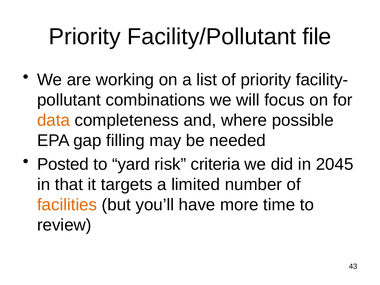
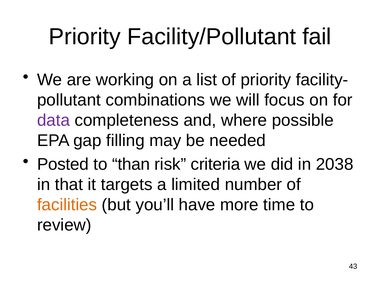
file: file -> fail
data colour: orange -> purple
yard: yard -> than
2045: 2045 -> 2038
